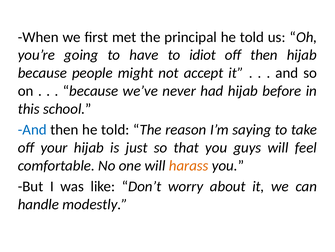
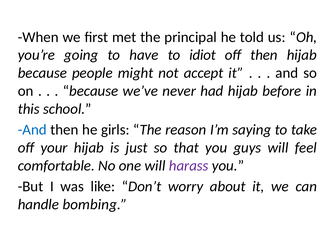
then he told: told -> girls
harass colour: orange -> purple
modestly: modestly -> bombing
